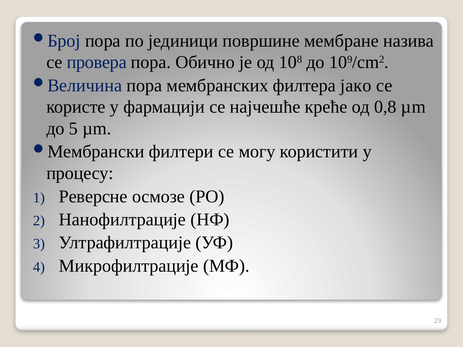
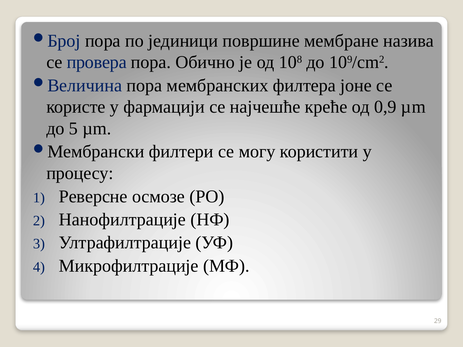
јако: јако -> јоне
0,8: 0,8 -> 0,9
